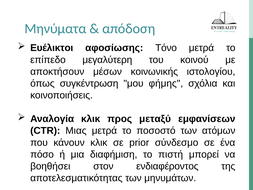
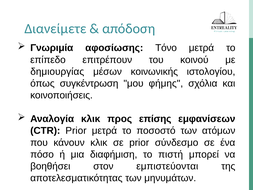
Μηνύματα: Μηνύματα -> Διανείμετε
Ευέλικτοι: Ευέλικτοι -> Γνωριμία
μεγαλύτερη: μεγαλύτερη -> επιτρέπουν
αποκτήσουν: αποκτήσουν -> δημιουργίας
μεταξύ: μεταξύ -> επίσης
CTR Μιας: Μιας -> Prior
ενδιαφέροντος: ενδιαφέροντος -> εμπιστεύονται
